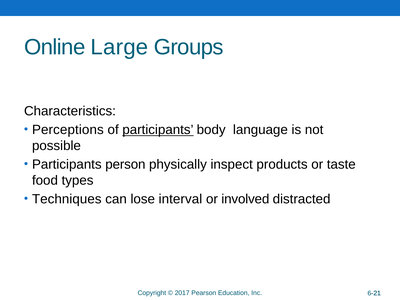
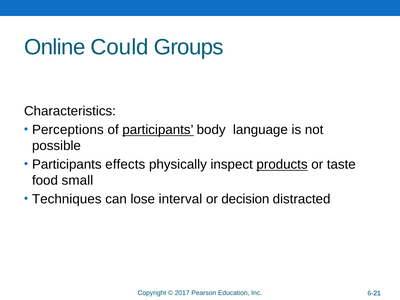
Large: Large -> Could
person: person -> effects
products underline: none -> present
types: types -> small
involved: involved -> decision
